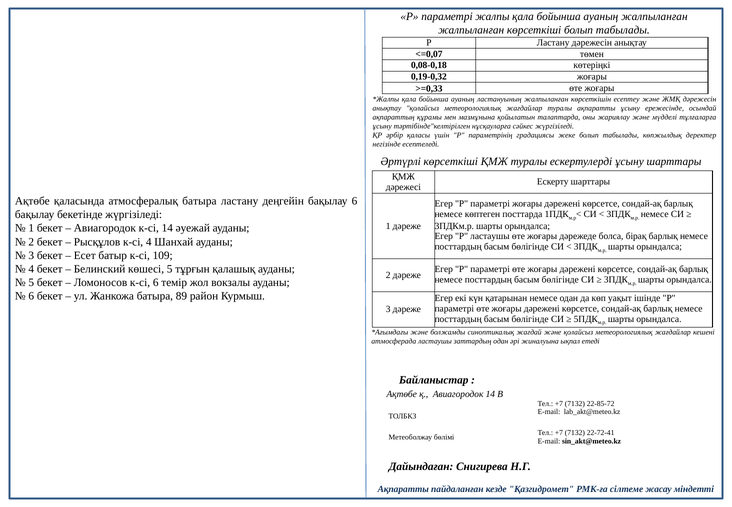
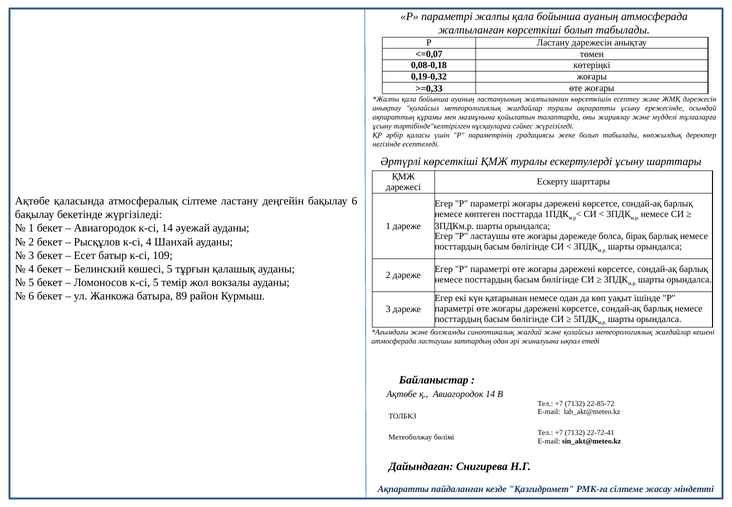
ауаның жалпыланған: жалпыланған -> атмосферада
атмосфералық батыра: батыра -> сілтеме
к-сі 6: 6 -> 5
